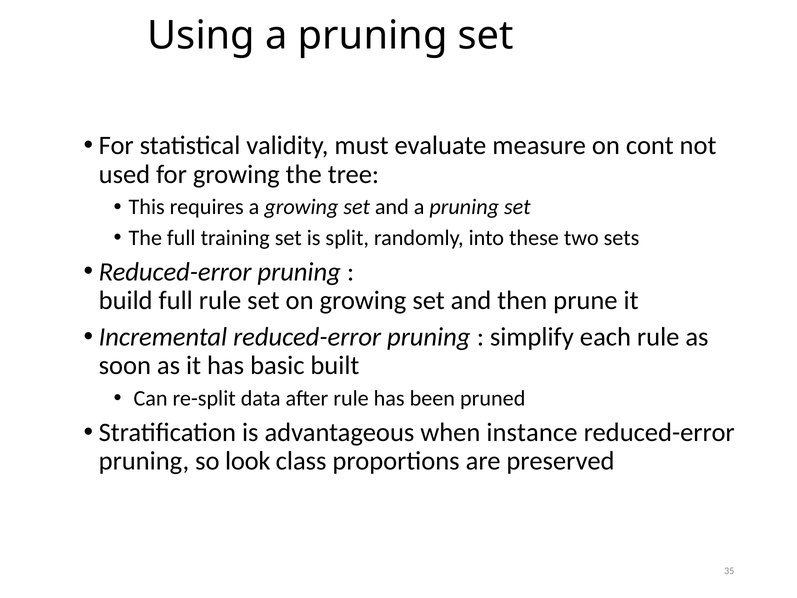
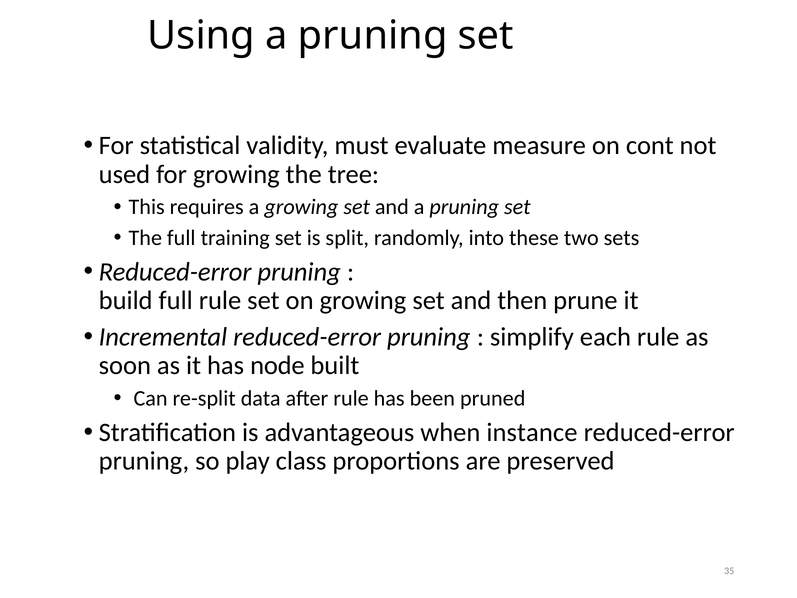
basic: basic -> node
look: look -> play
